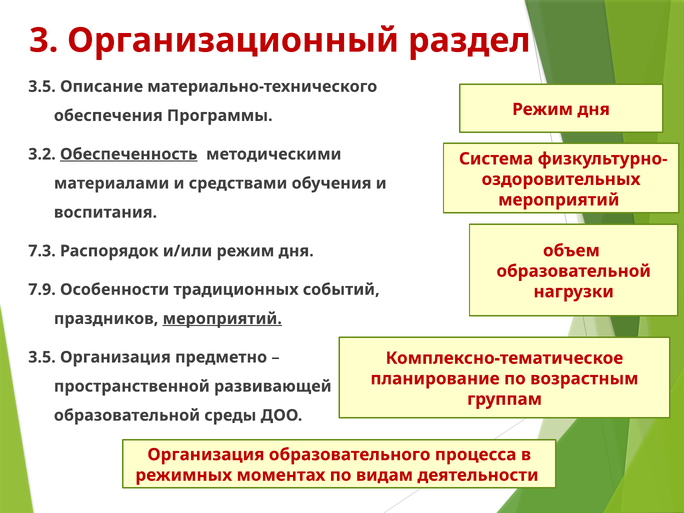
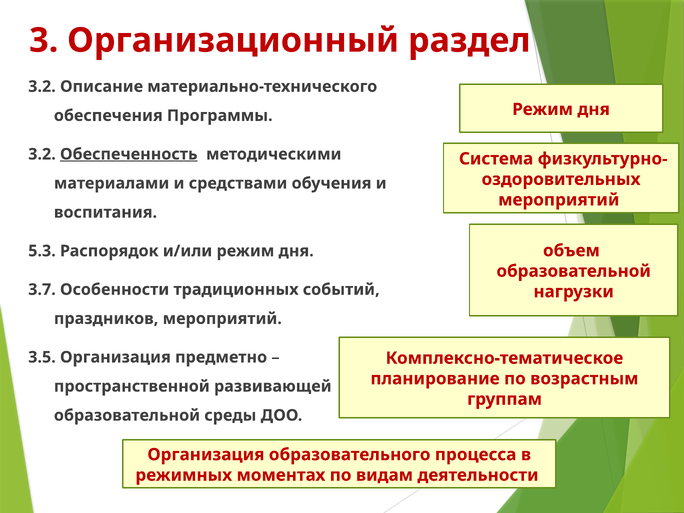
3.5 at (42, 87): 3.5 -> 3.2
7.3: 7.3 -> 5.3
7.9: 7.9 -> 3.7
мероприятий at (222, 319) underline: present -> none
